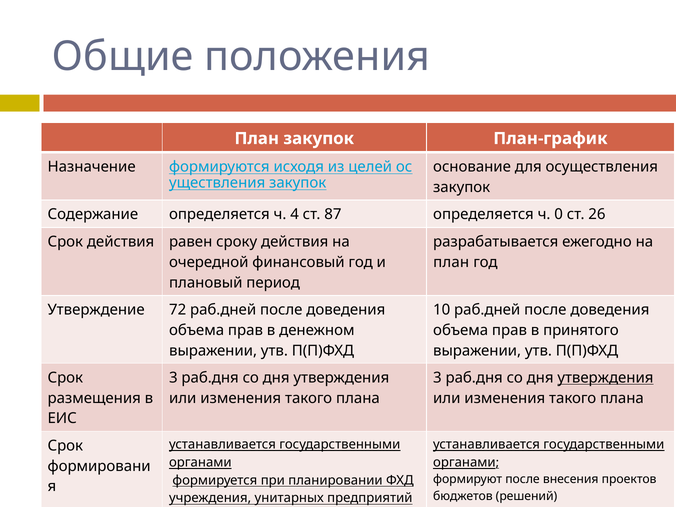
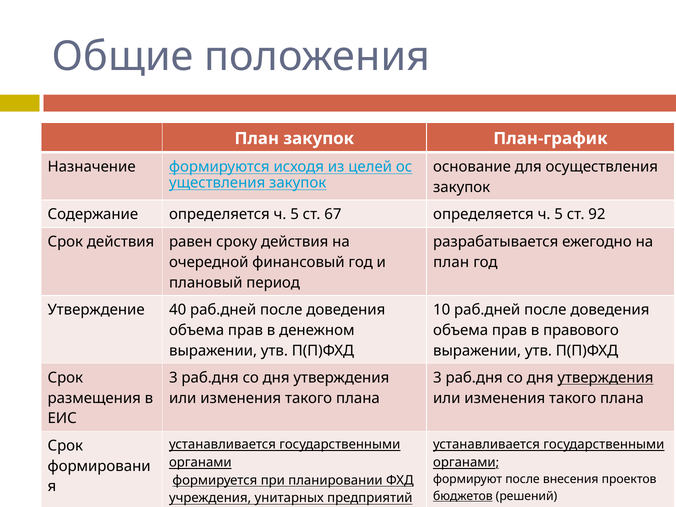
Содержание определяется ч 4: 4 -> 5
87: 87 -> 67
0 at (559, 214): 0 -> 5
26: 26 -> 92
72: 72 -> 40
принятого: принятого -> правового
бюджетов underline: none -> present
